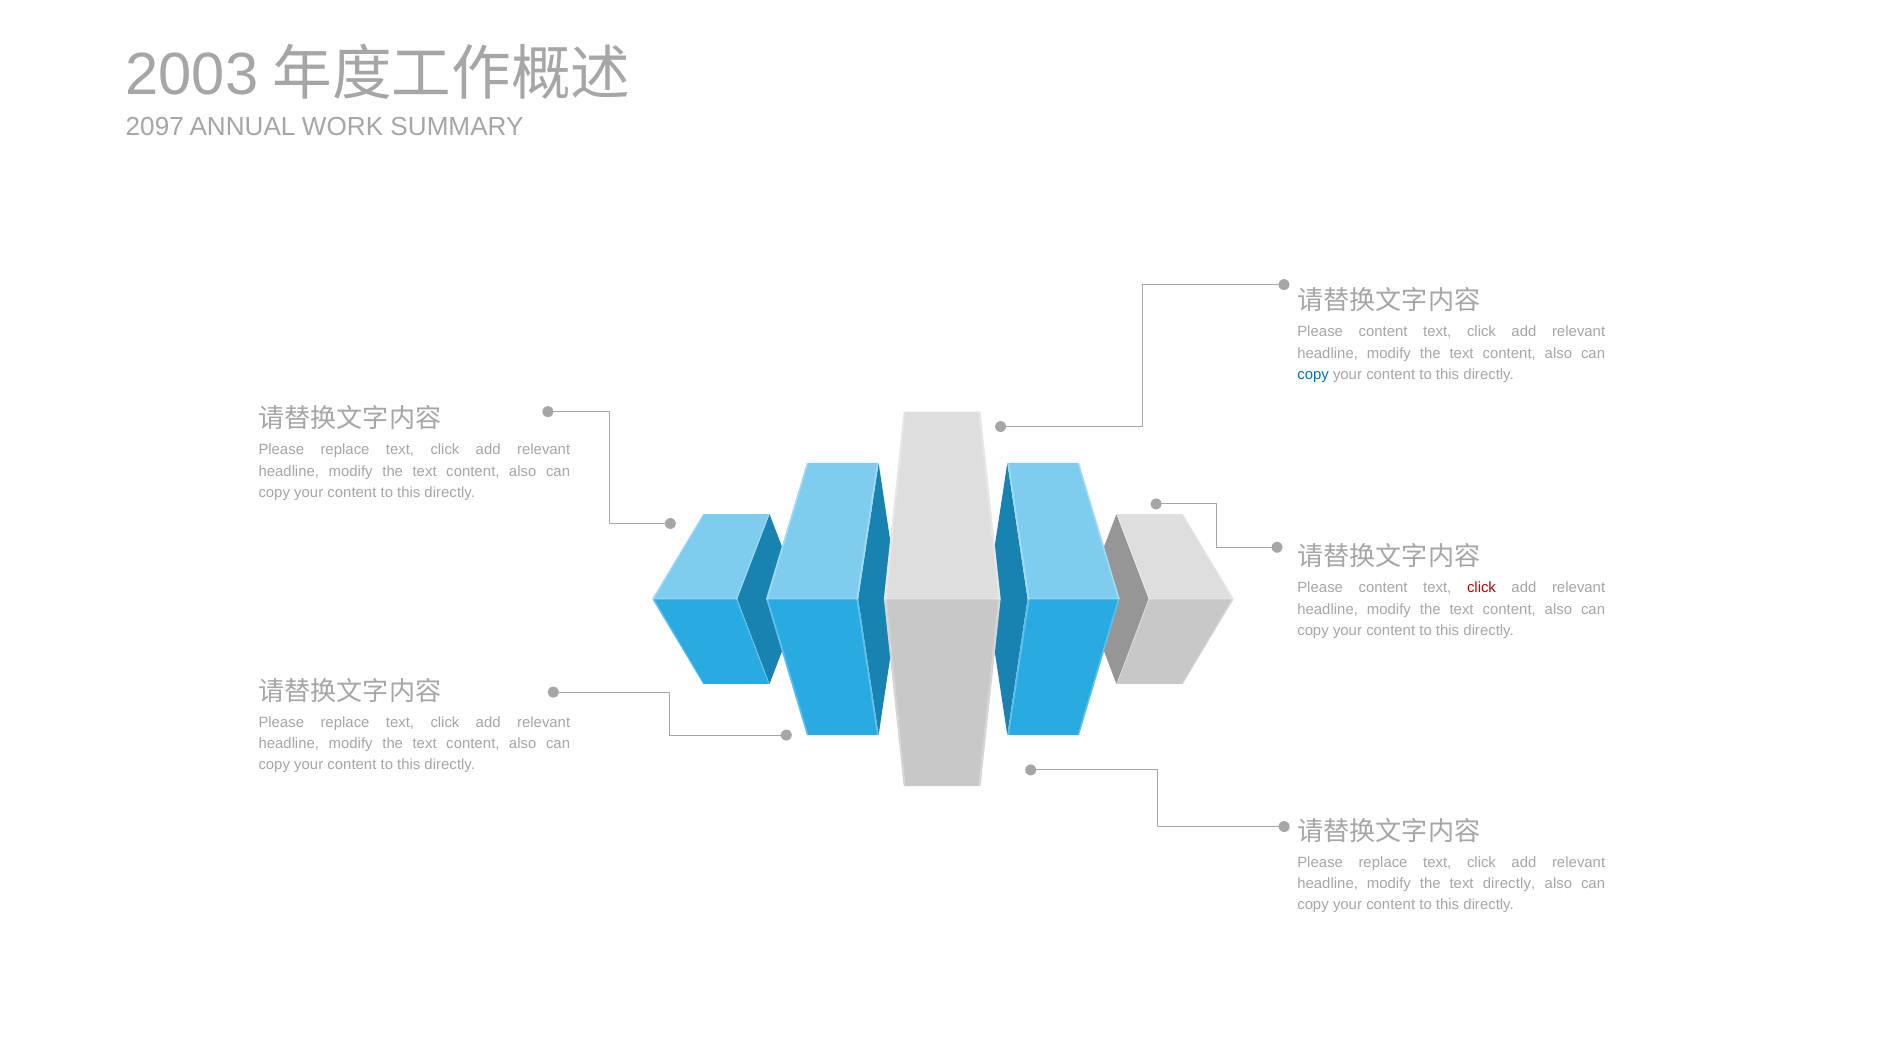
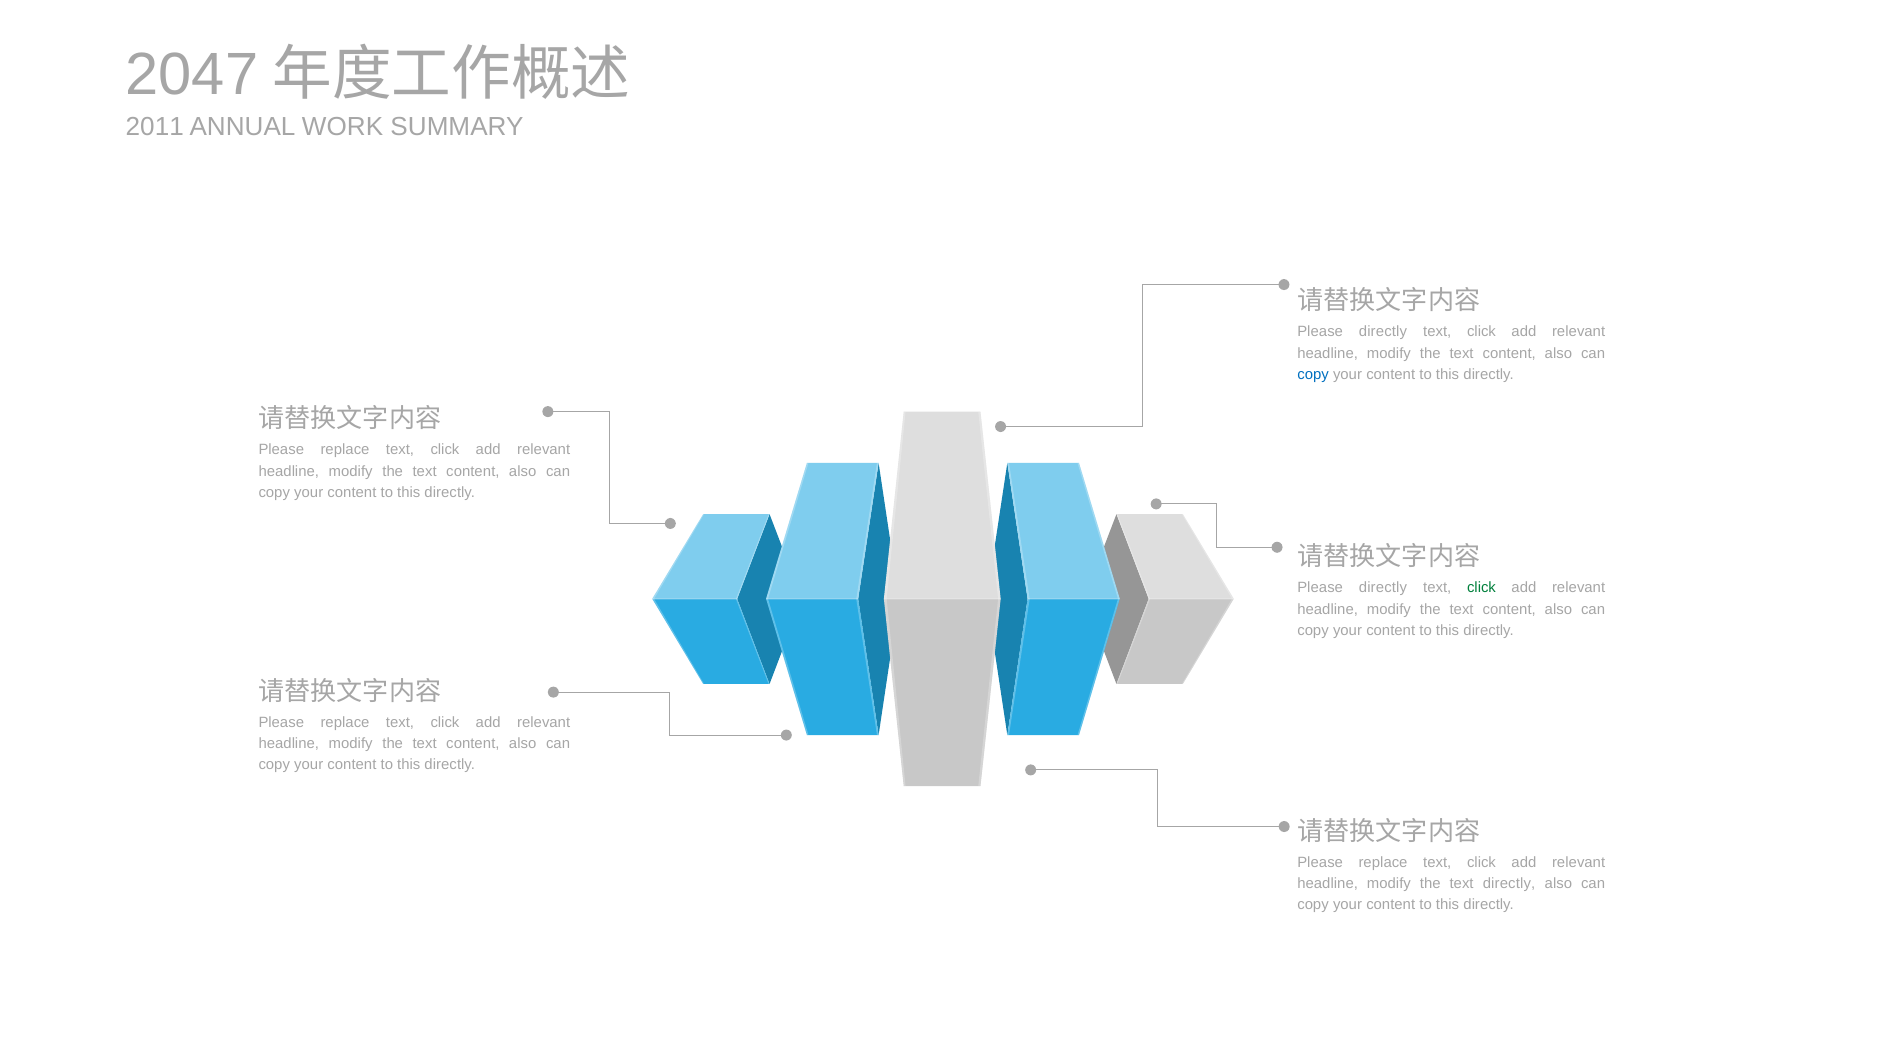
2003: 2003 -> 2047
2097: 2097 -> 2011
content at (1383, 332): content -> directly
content at (1383, 588): content -> directly
click at (1481, 588) colour: red -> green
